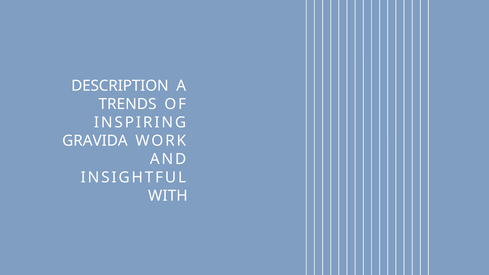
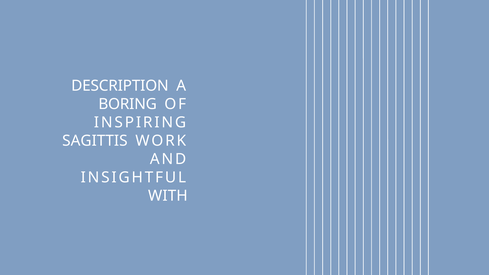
TRENDS: TRENDS -> BORING
GRAVIDA: GRAVIDA -> SAGITTIS
